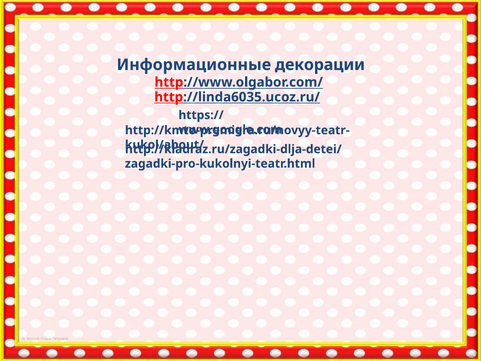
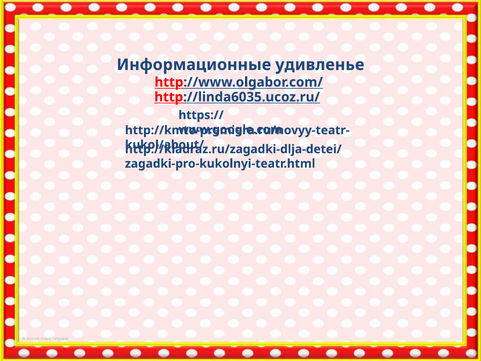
декорации: декорации -> удивленье
